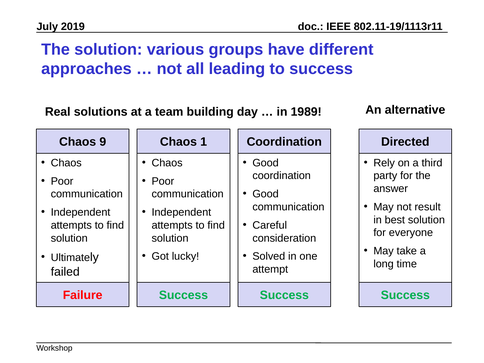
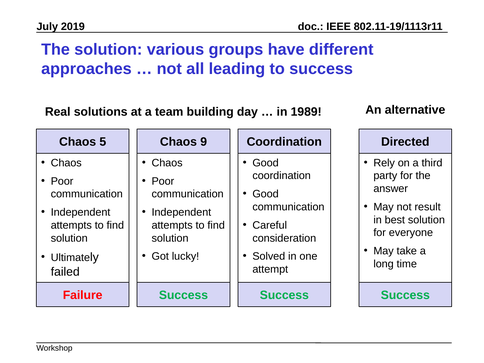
9: 9 -> 5
1: 1 -> 9
